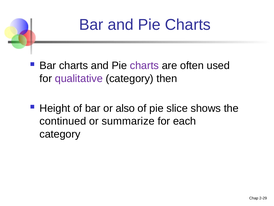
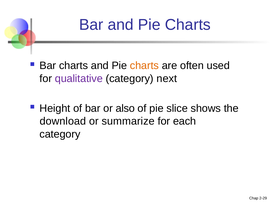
charts at (144, 66) colour: purple -> orange
then: then -> next
continued: continued -> download
